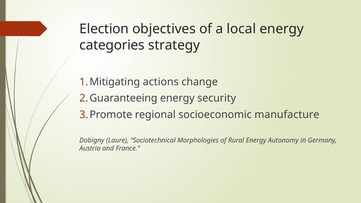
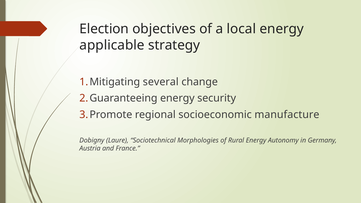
categories: categories -> applicable
actions: actions -> several
